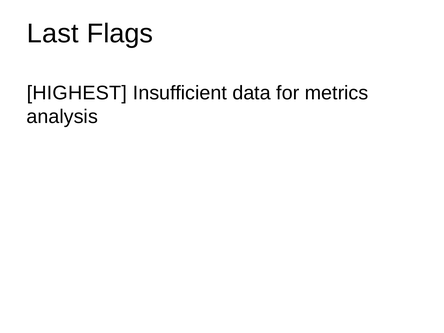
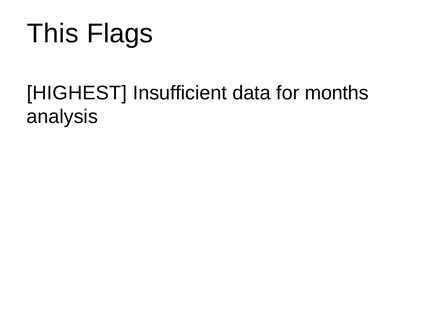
Last: Last -> This
metrics: metrics -> months
